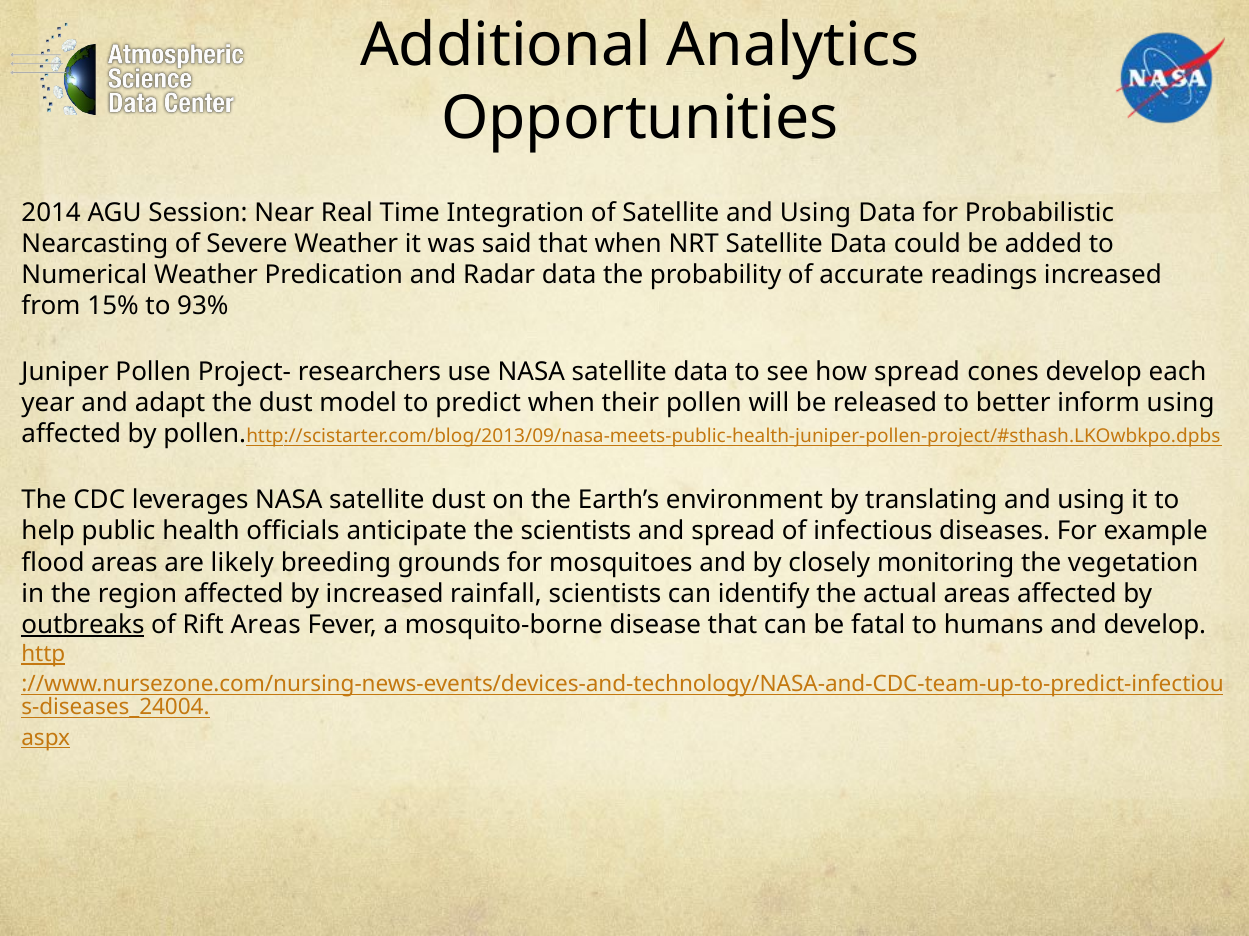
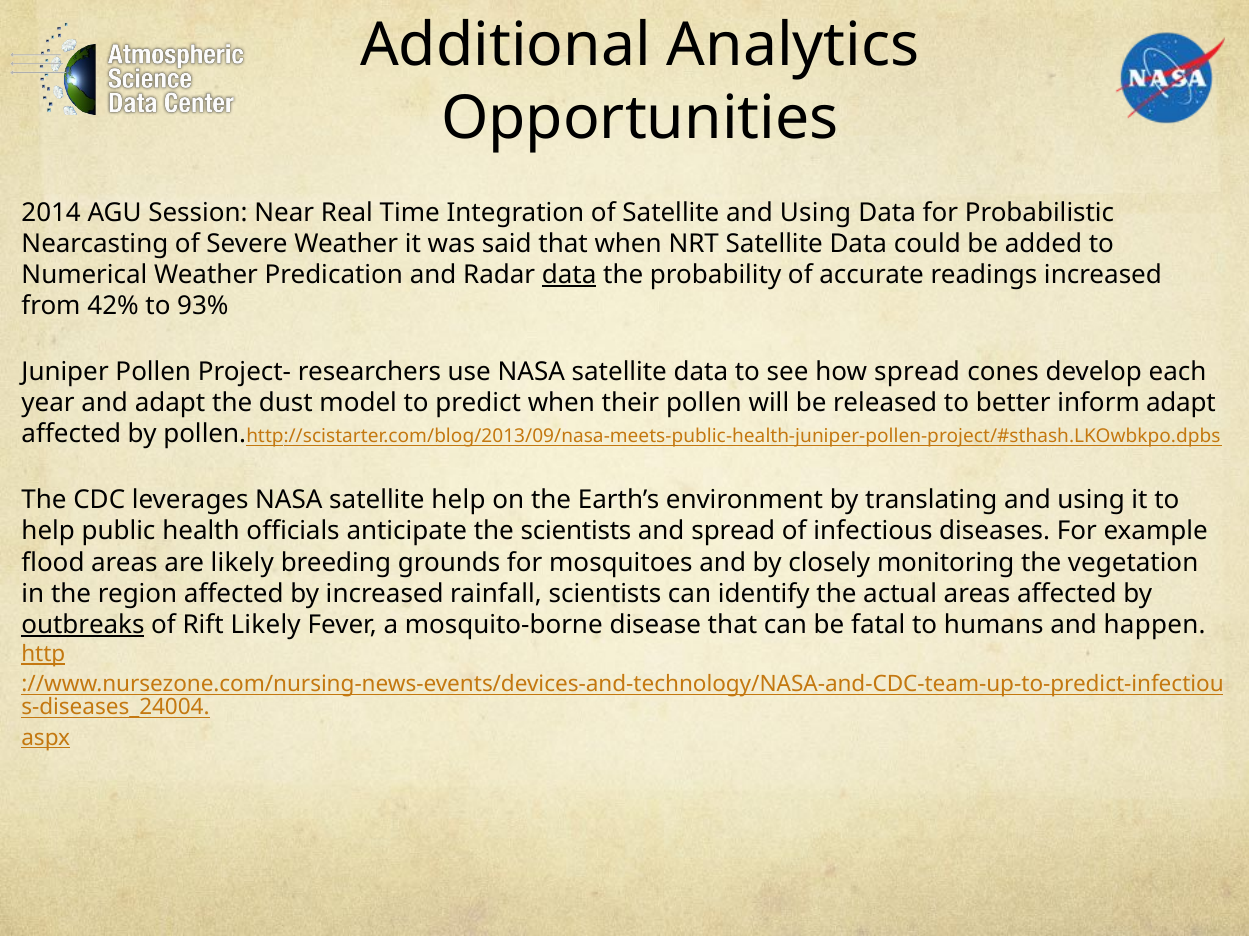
data at (569, 275) underline: none -> present
15%: 15% -> 42%
inform using: using -> adapt
satellite dust: dust -> help
Rift Areas: Areas -> Likely
and develop: develop -> happen
